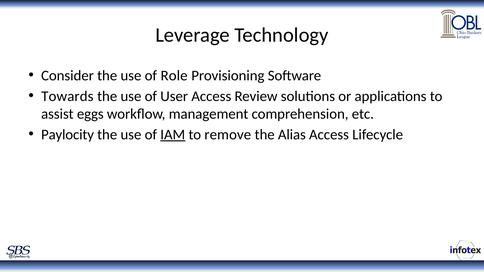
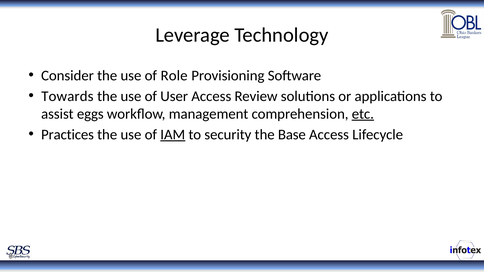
etc underline: none -> present
Paylocity: Paylocity -> Practices
remove: remove -> security
Alias: Alias -> Base
